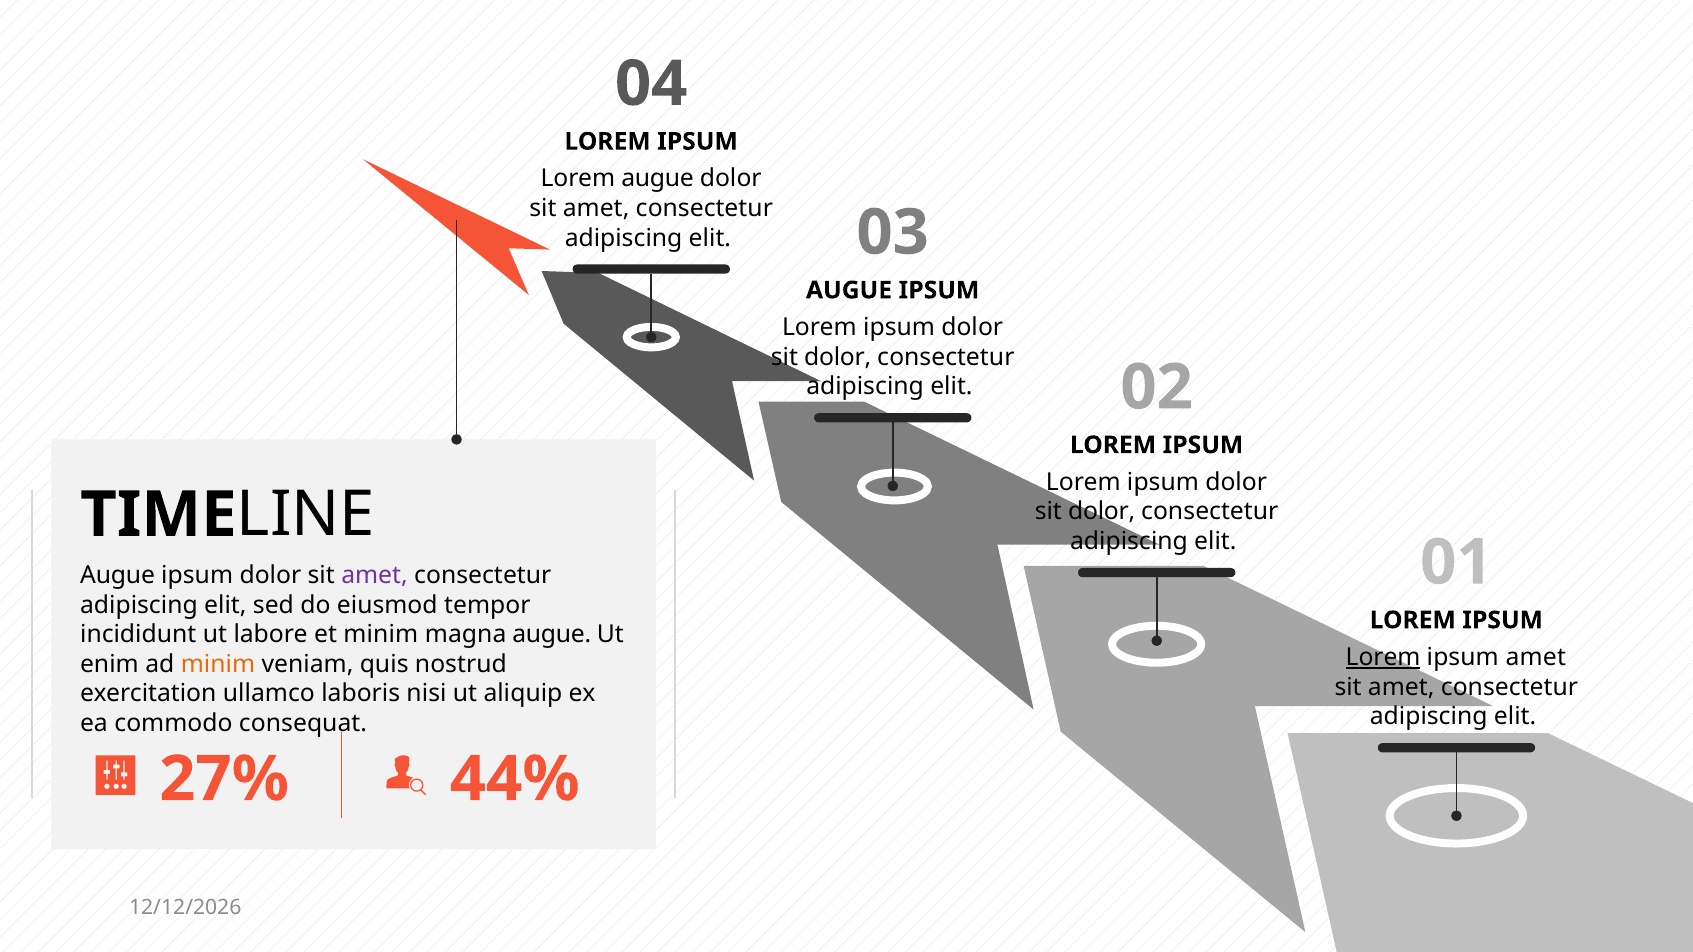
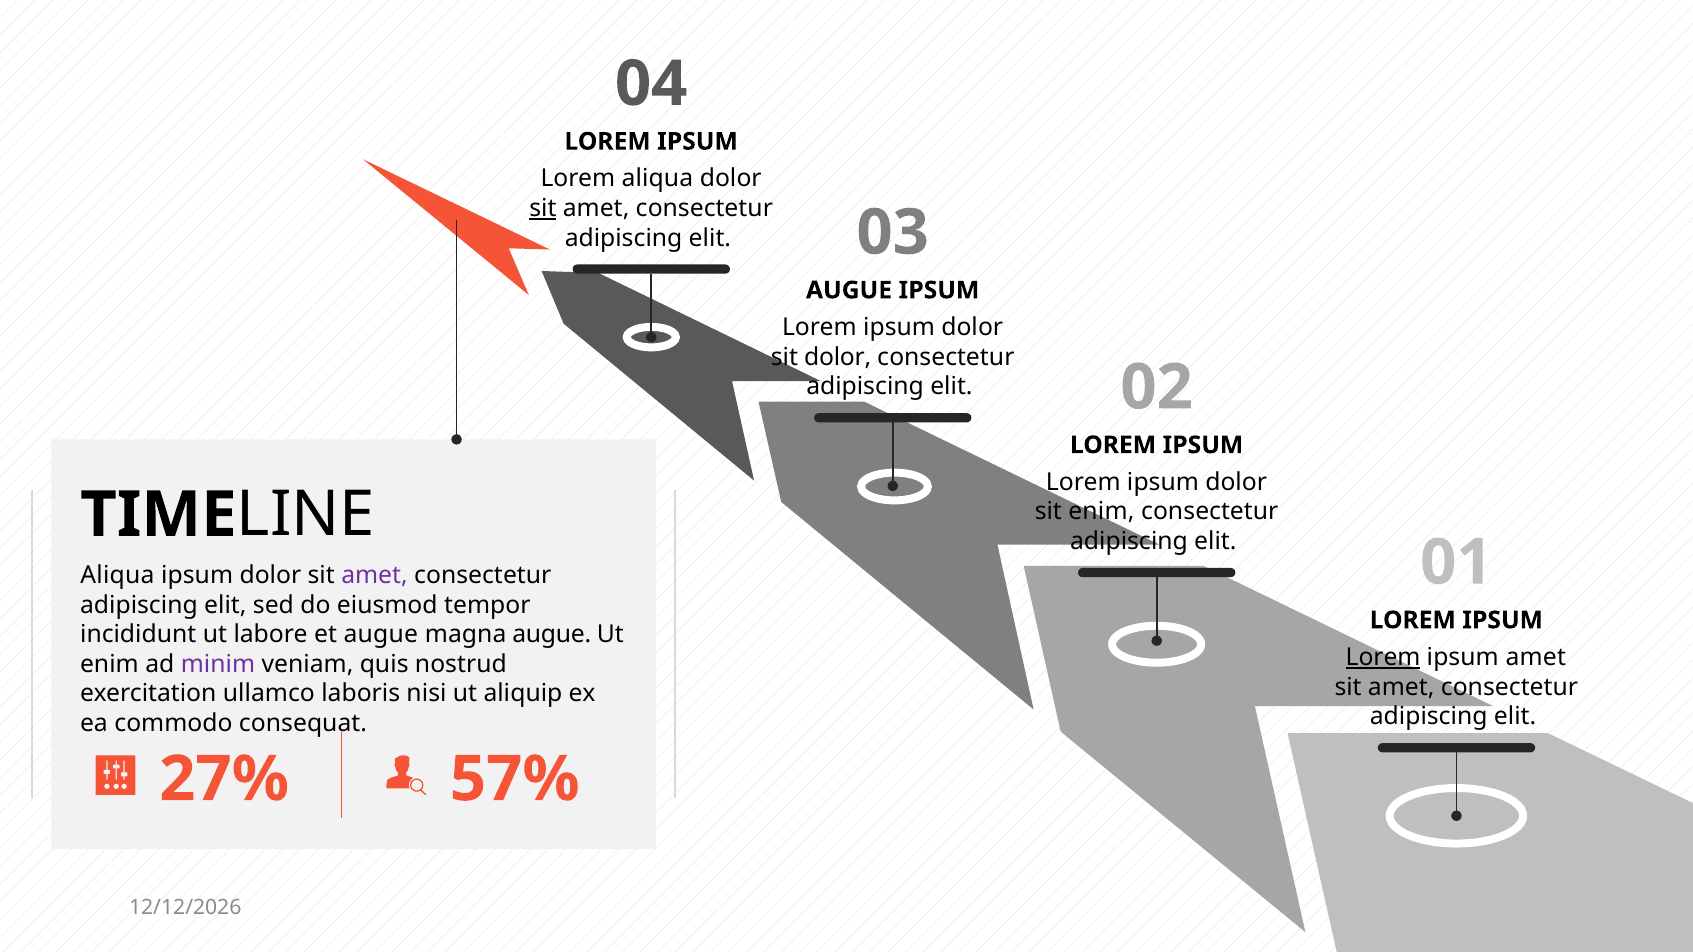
Lorem augue: augue -> aliqua
sit at (543, 208) underline: none -> present
dolor at (1102, 512): dolor -> enim
Augue at (118, 575): Augue -> Aliqua
et minim: minim -> augue
minim at (218, 664) colour: orange -> purple
44%: 44% -> 57%
